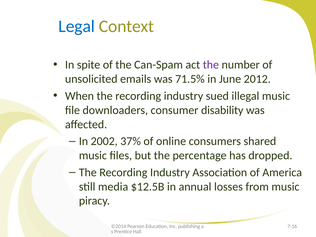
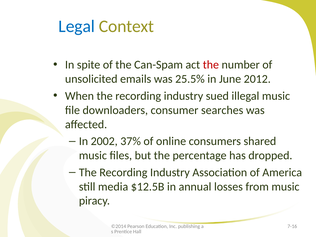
the at (211, 65) colour: purple -> red
71.5%: 71.5% -> 25.5%
disability: disability -> searches
